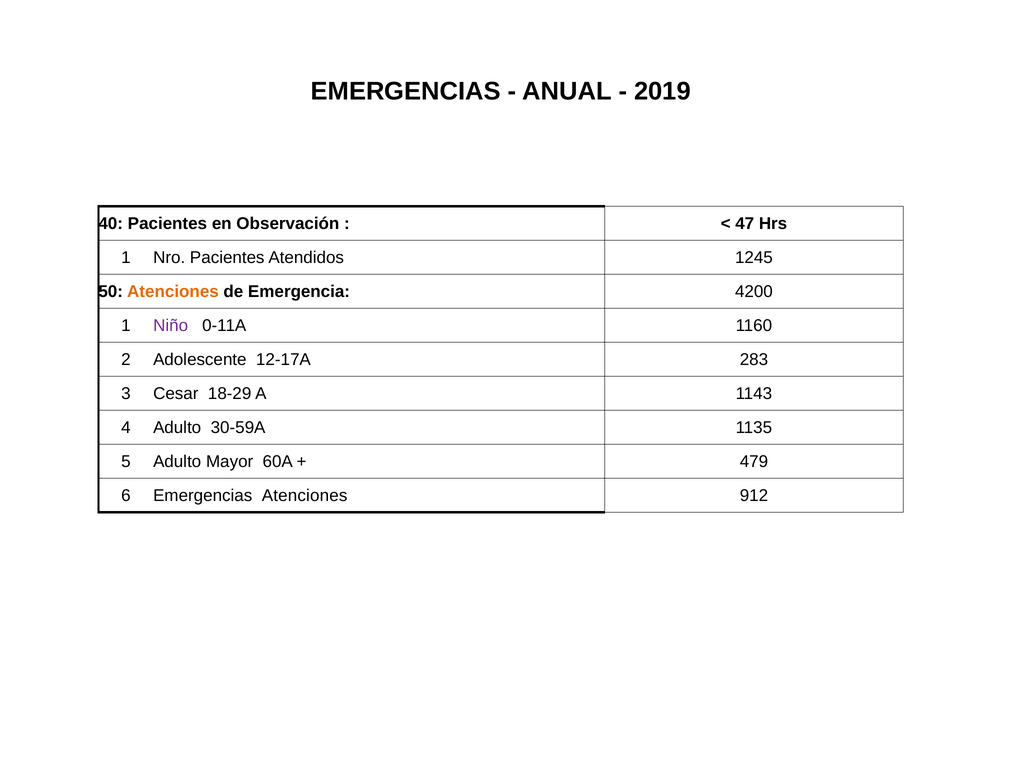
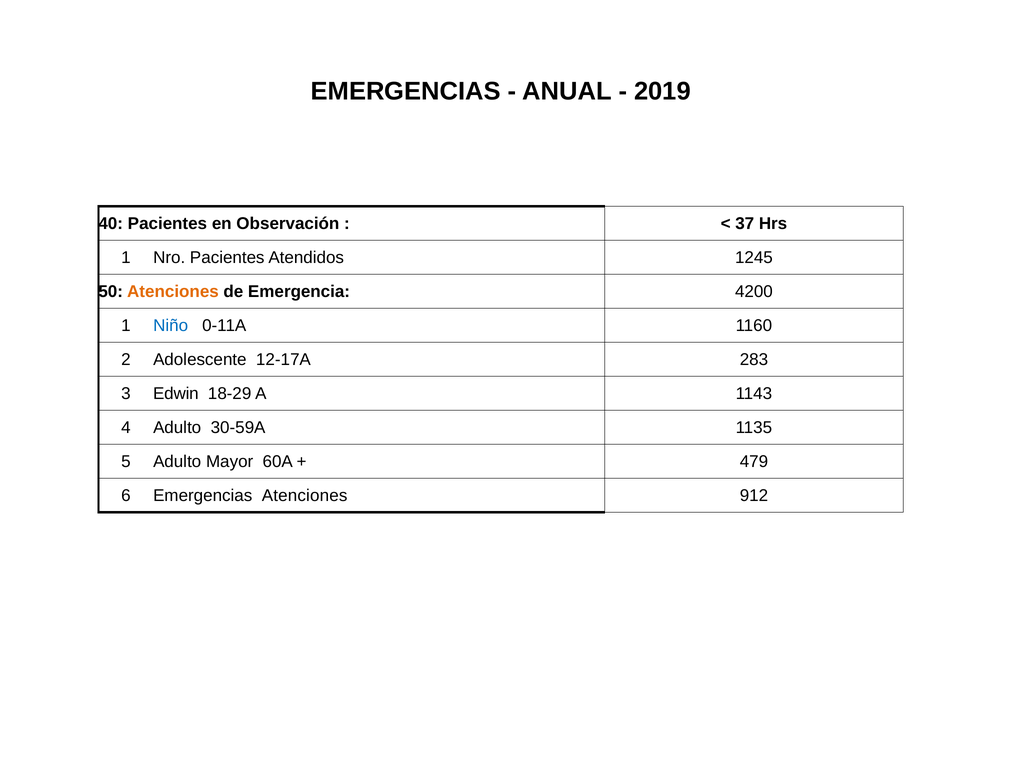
47: 47 -> 37
Niño colour: purple -> blue
Cesar: Cesar -> Edwin
